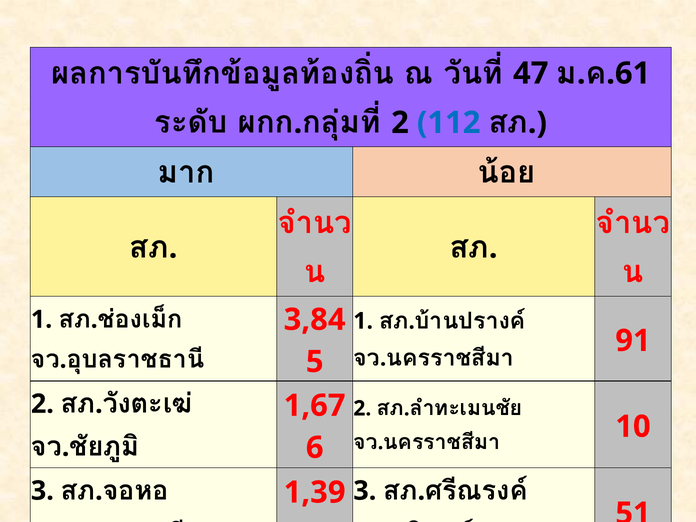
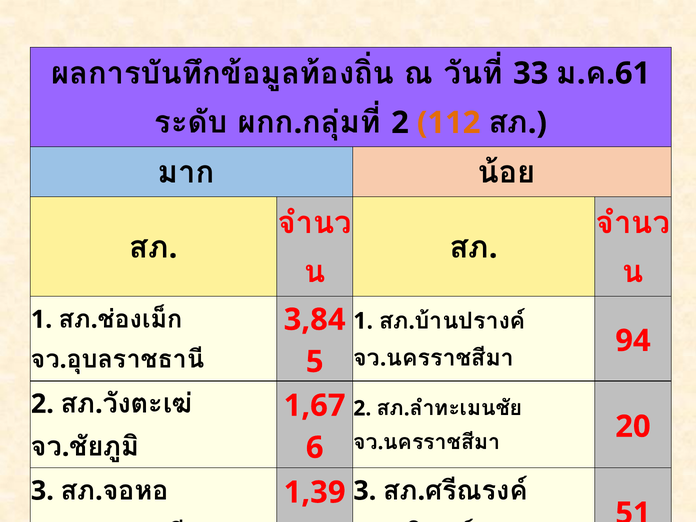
47: 47 -> 33
112 colour: blue -> orange
91: 91 -> 94
10: 10 -> 20
